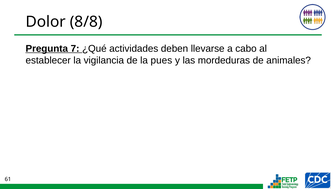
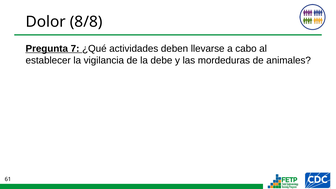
pues: pues -> debe
